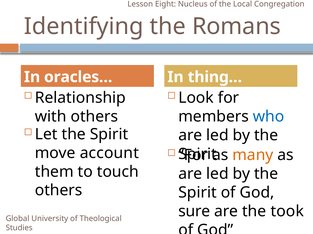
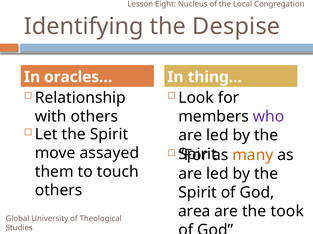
Romans: Romans -> Despise
who colour: blue -> purple
account: account -> assayed
sure: sure -> area
